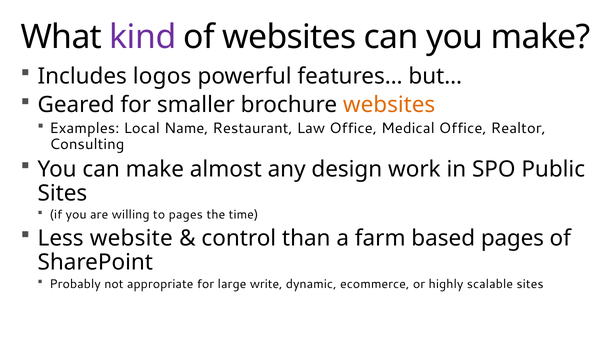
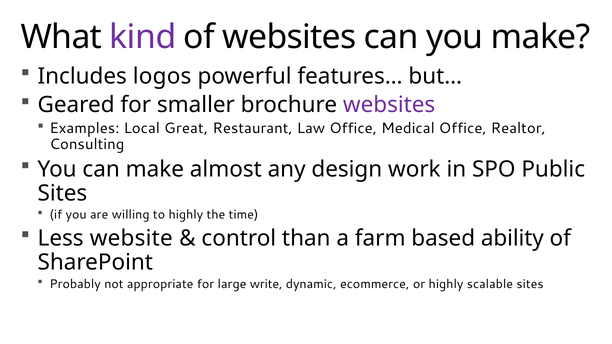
websites at (389, 105) colour: orange -> purple
Name: Name -> Great
to pages: pages -> highly
based pages: pages -> ability
